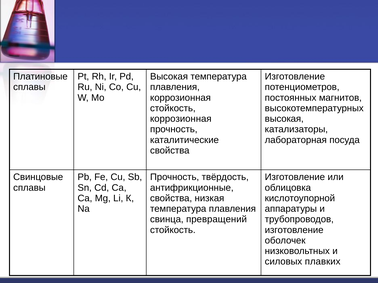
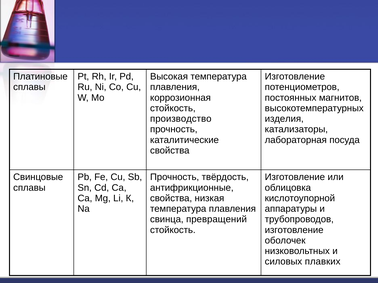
коррозионная at (181, 119): коррозионная -> производство
высокая at (284, 119): высокая -> изделия
